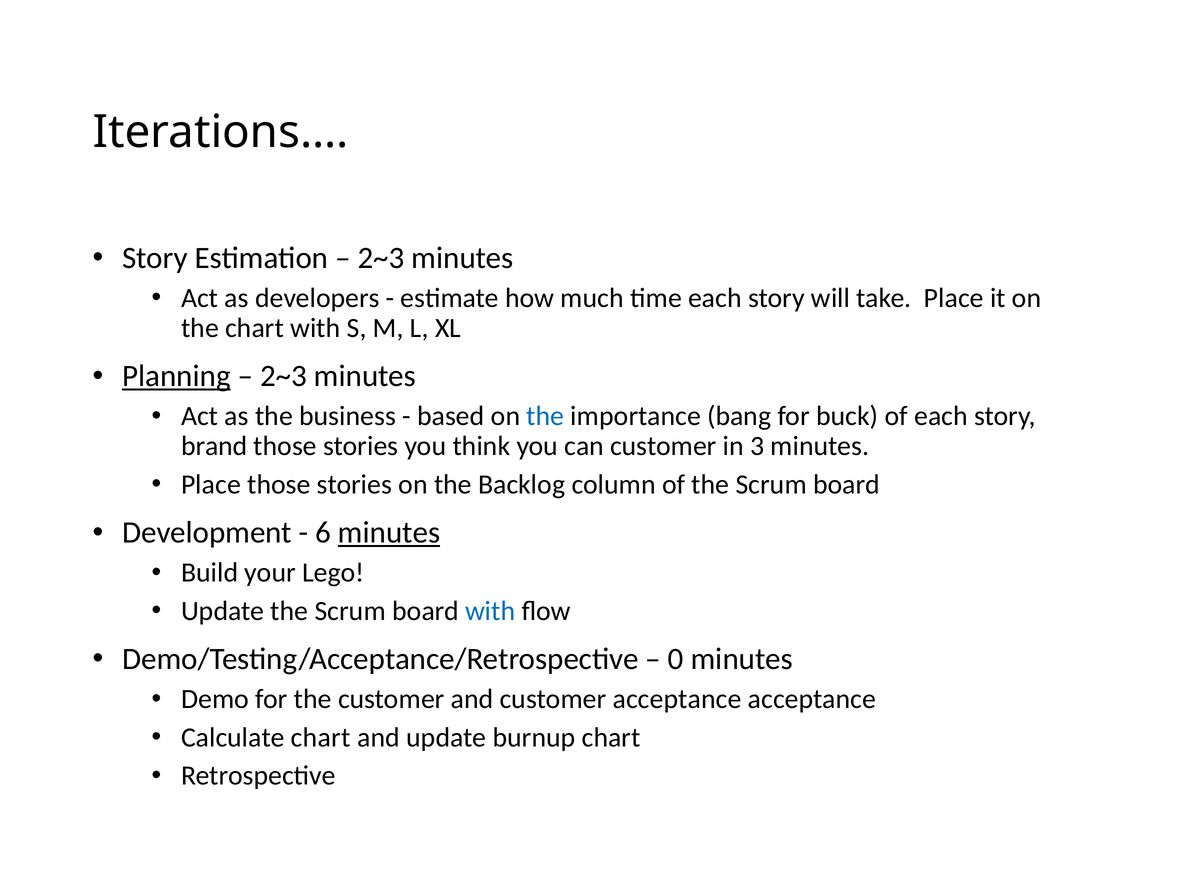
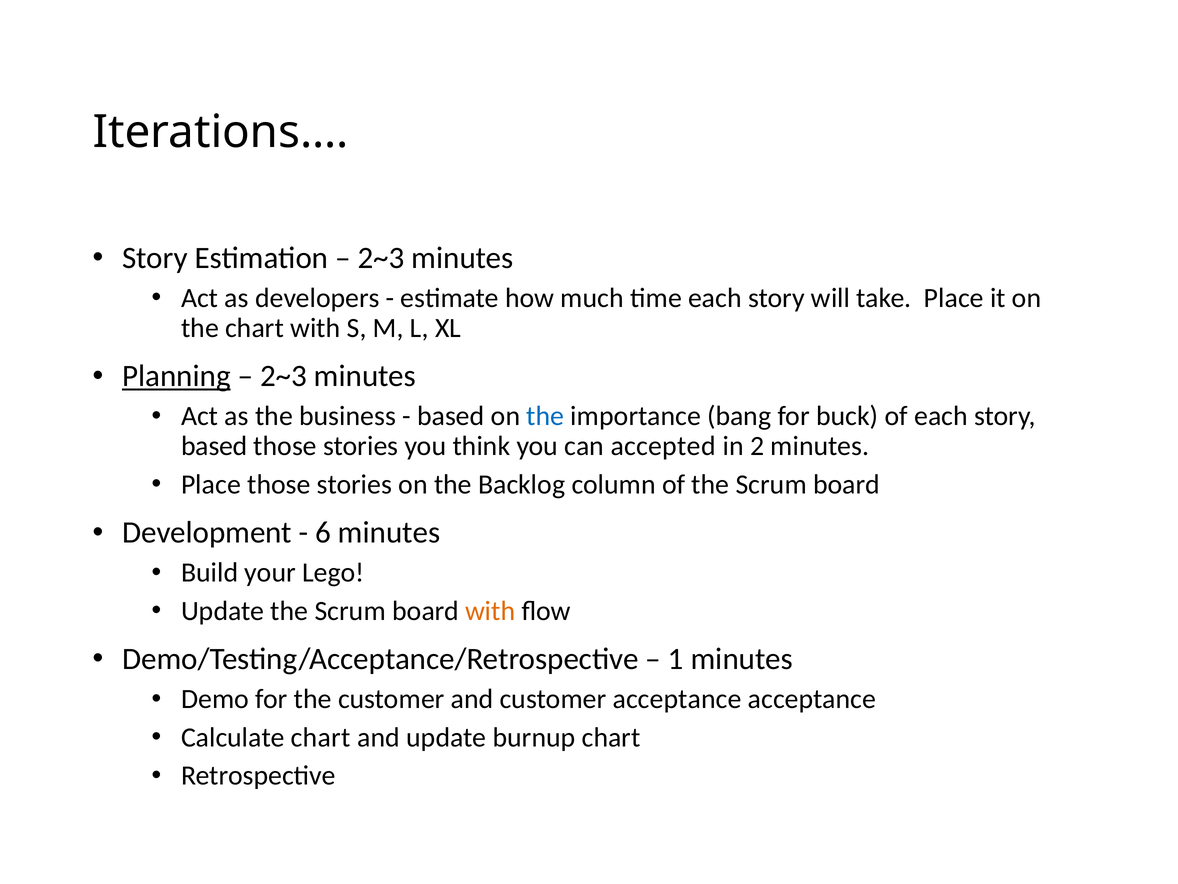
brand at (214, 446): brand -> based
can customer: customer -> accepted
3: 3 -> 2
minutes at (389, 532) underline: present -> none
with at (490, 611) colour: blue -> orange
0: 0 -> 1
